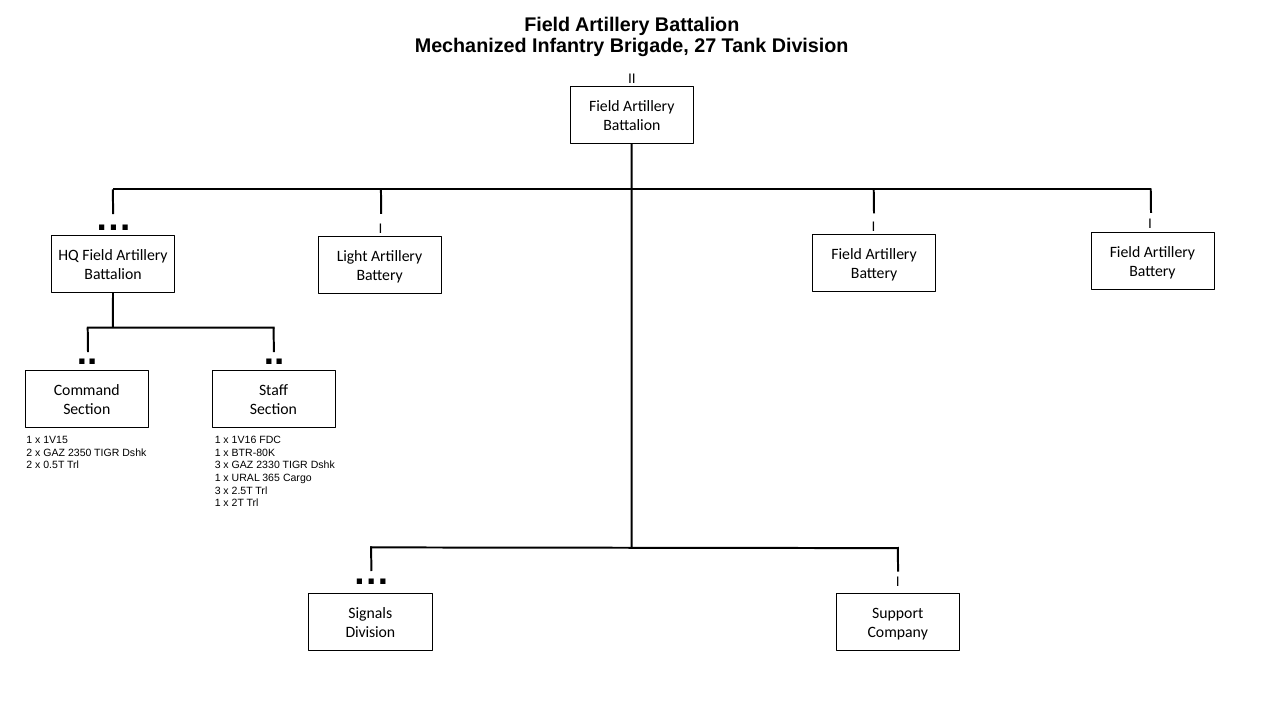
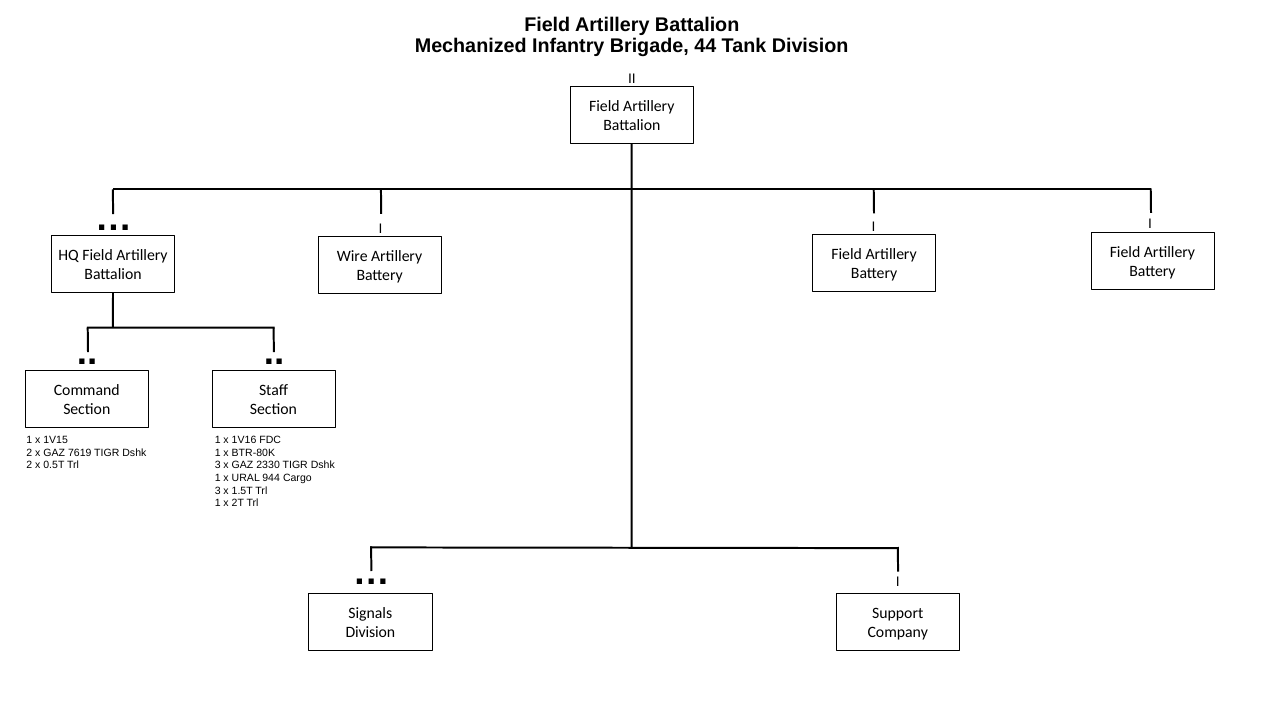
27: 27 -> 44
Light: Light -> Wire
2350: 2350 -> 7619
365: 365 -> 944
2.5T: 2.5T -> 1.5T
